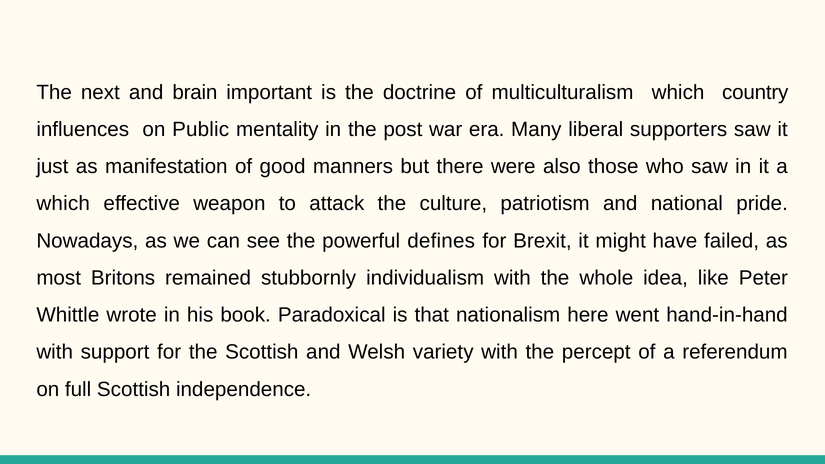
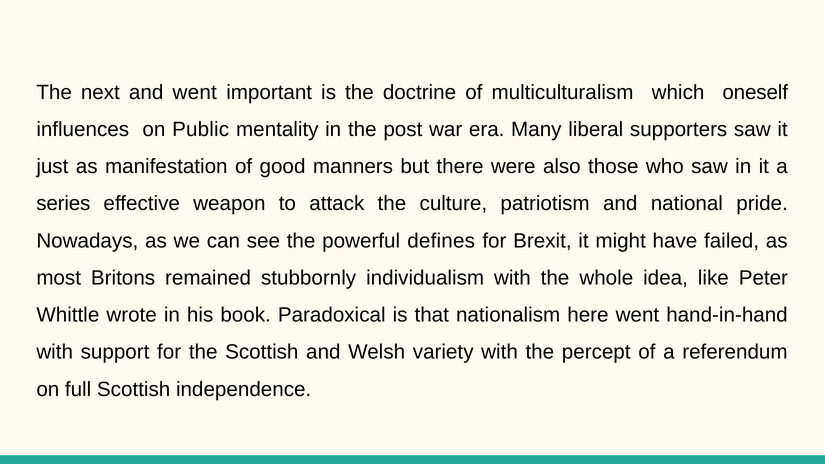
and brain: brain -> went
country: country -> oneself
which at (63, 204): which -> series
